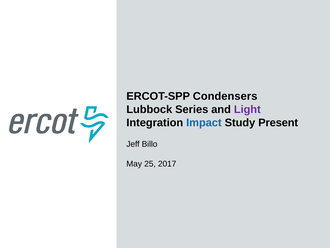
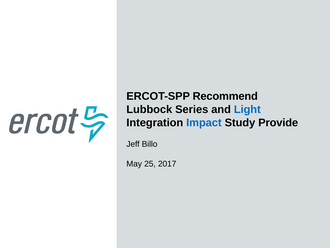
Condensers: Condensers -> Recommend
Light colour: purple -> blue
Present: Present -> Provide
